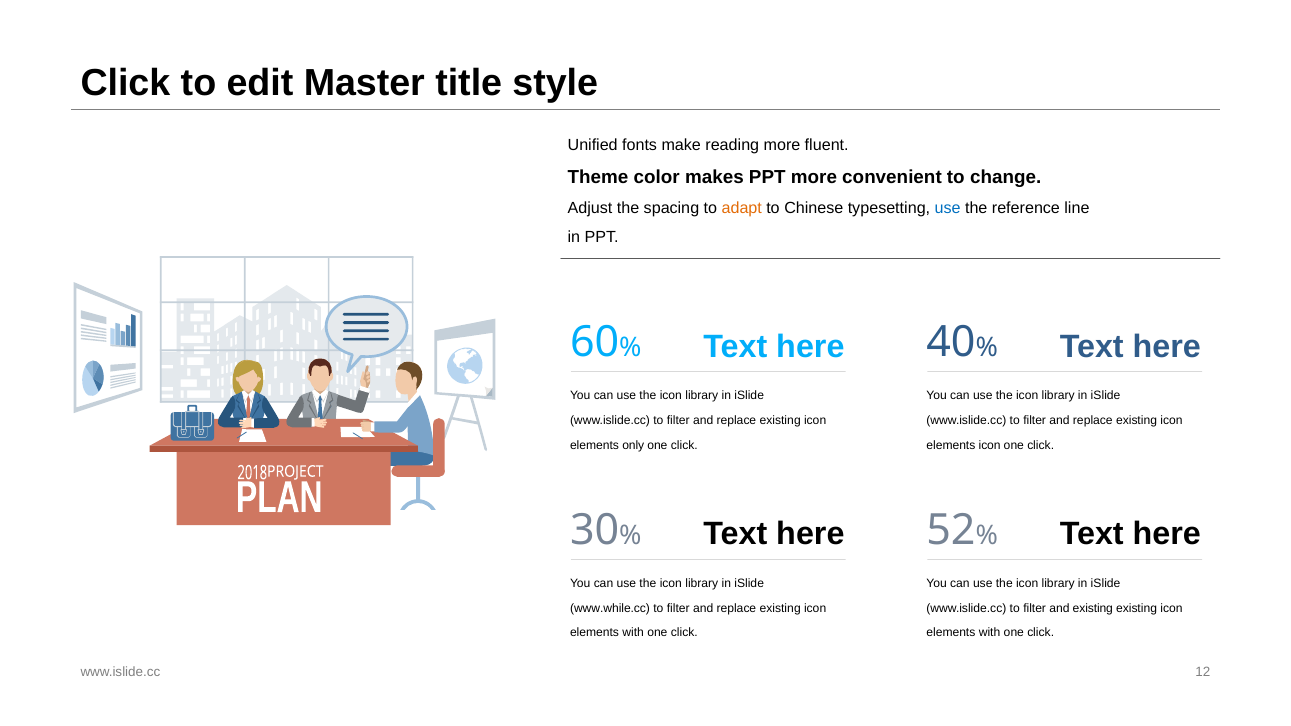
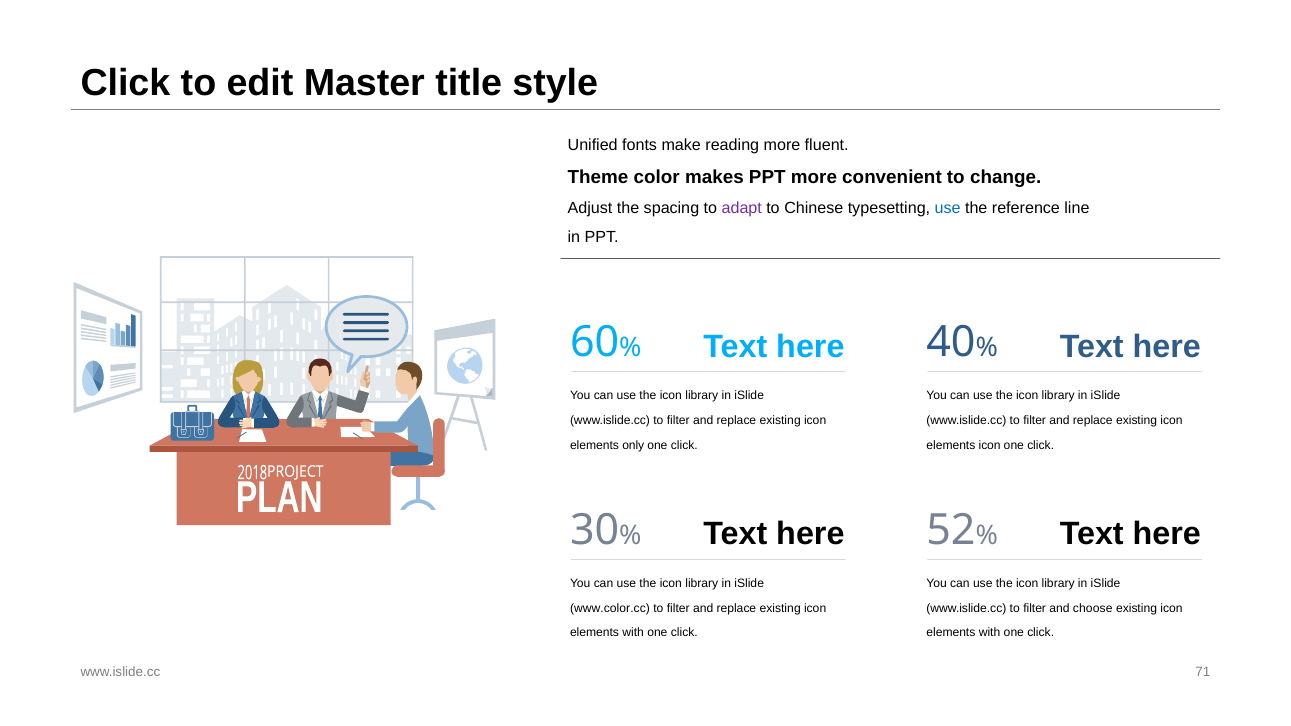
adapt colour: orange -> purple
www.while.cc: www.while.cc -> www.color.cc
and existing: existing -> choose
12: 12 -> 71
